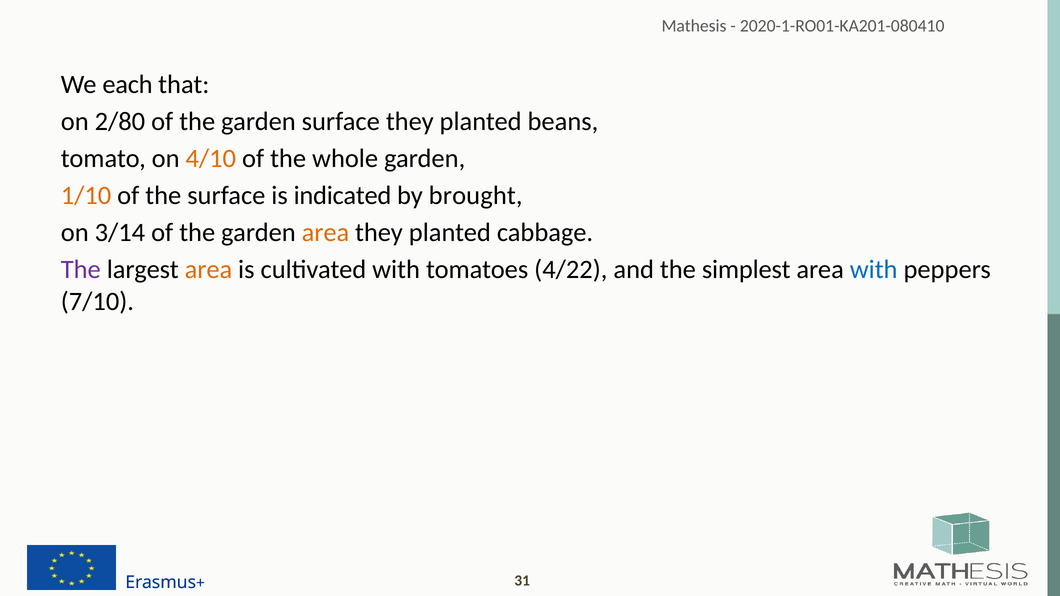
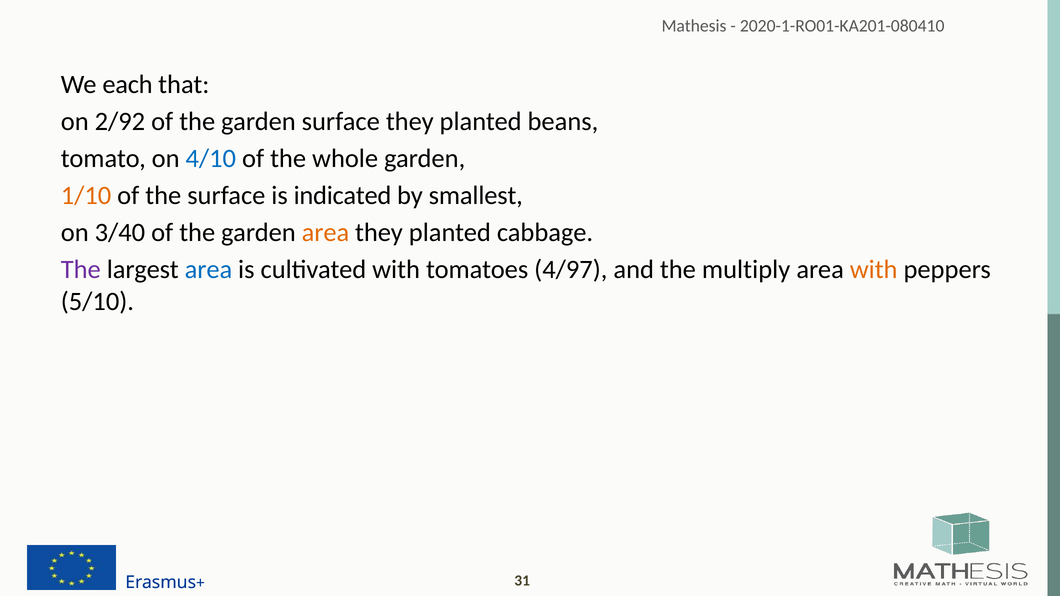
2/80: 2/80 -> 2/92
4/10 colour: orange -> blue
brought: brought -> smallest
3/14: 3/14 -> 3/40
area at (208, 270) colour: orange -> blue
4/22: 4/22 -> 4/97
simplest: simplest -> multiply
with at (874, 270) colour: blue -> orange
7/10: 7/10 -> 5/10
